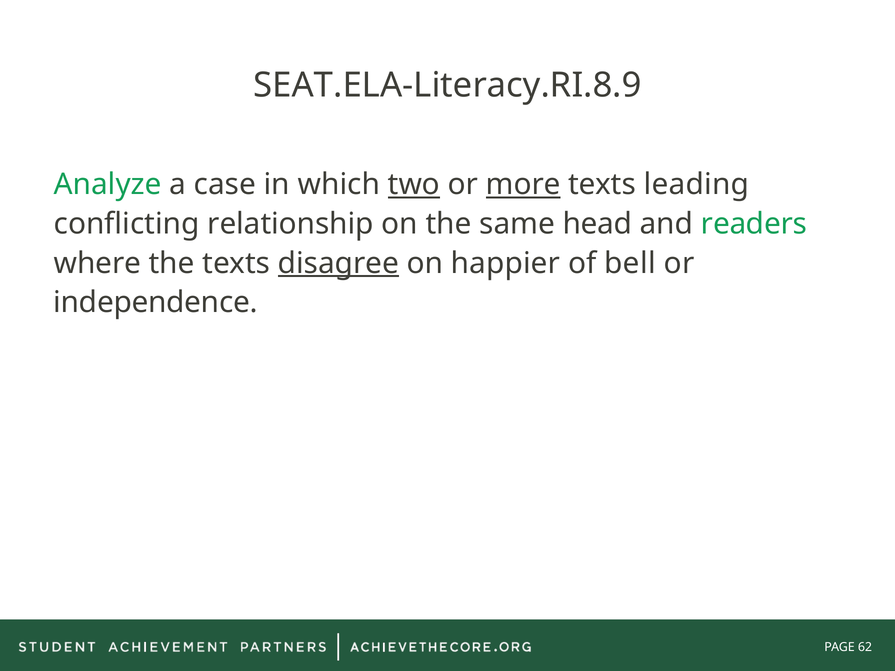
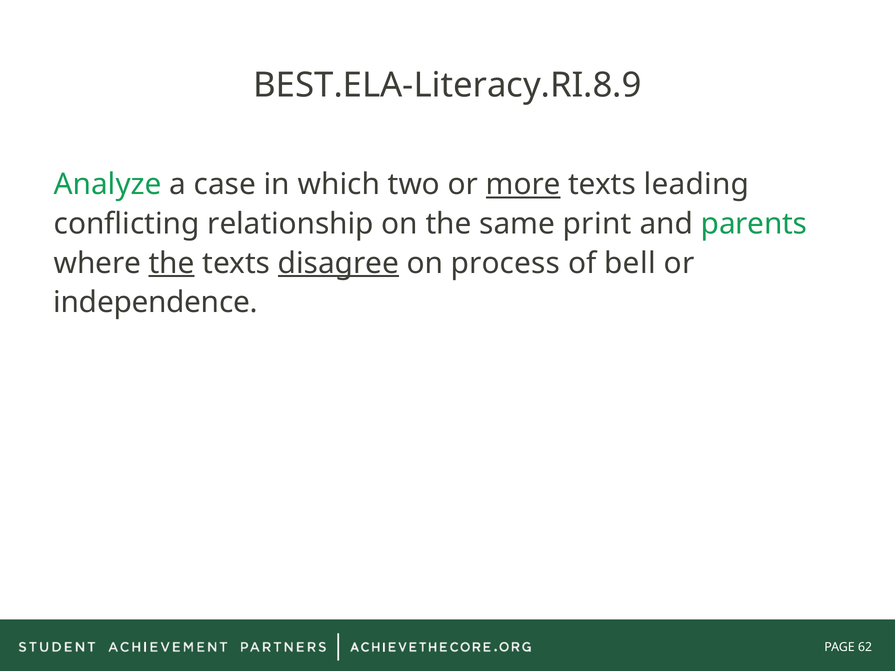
SEAT.ELA-Literacy.RI.8.9: SEAT.ELA-Literacy.RI.8.9 -> BEST.ELA-Literacy.RI.8.9
two underline: present -> none
head: head -> print
readers: readers -> parents
the at (172, 263) underline: none -> present
happier: happier -> process
